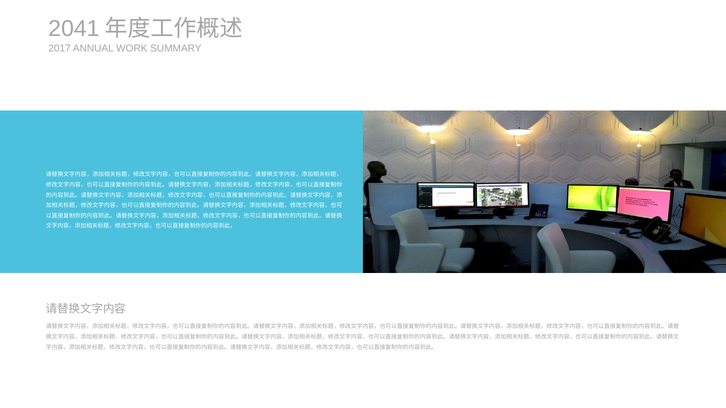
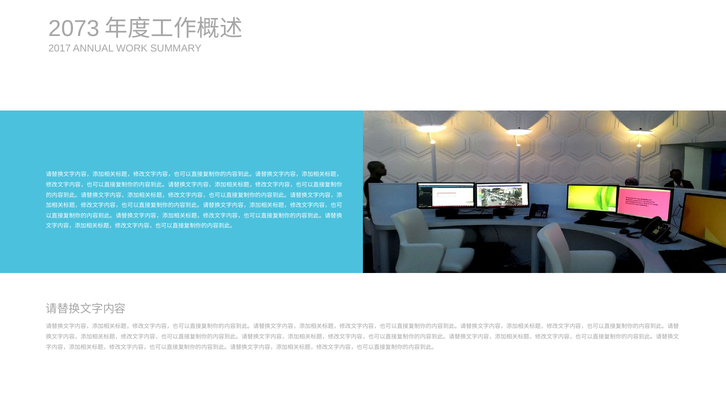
2041: 2041 -> 2073
